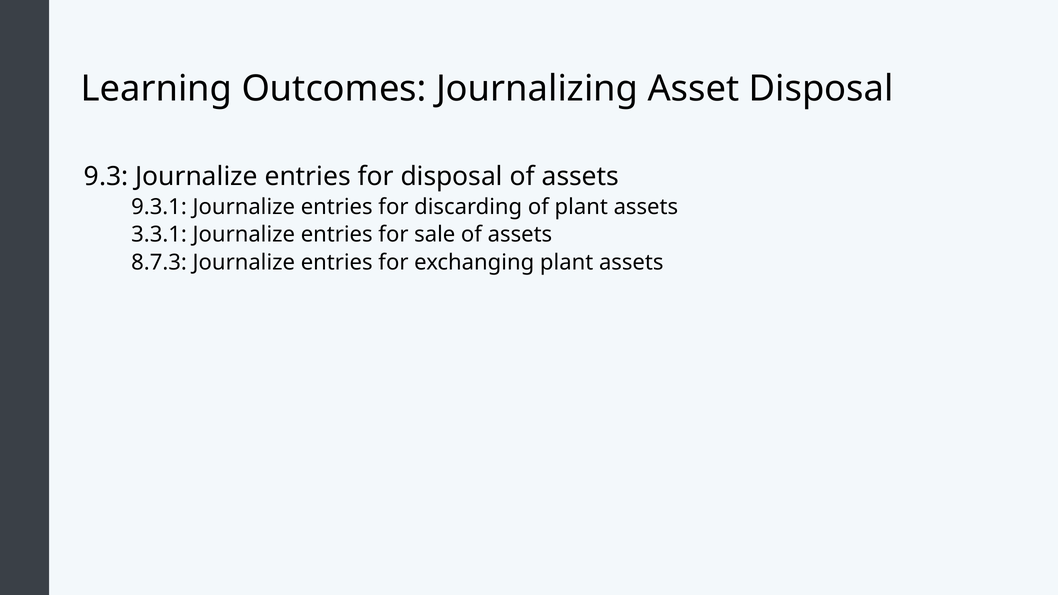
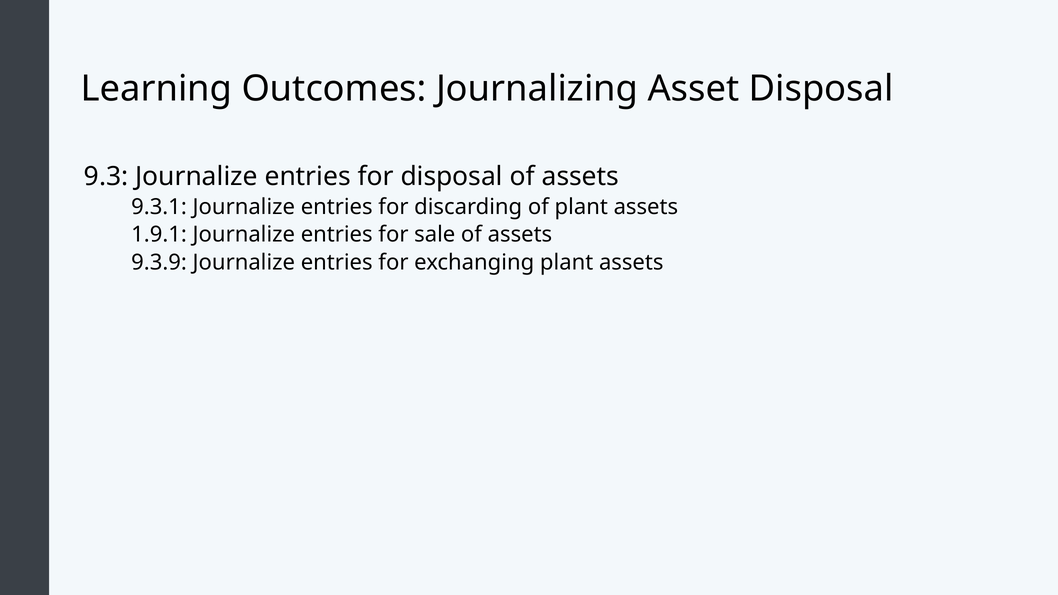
3.3.1: 3.3.1 -> 1.9.1
8.7.3: 8.7.3 -> 9.3.9
